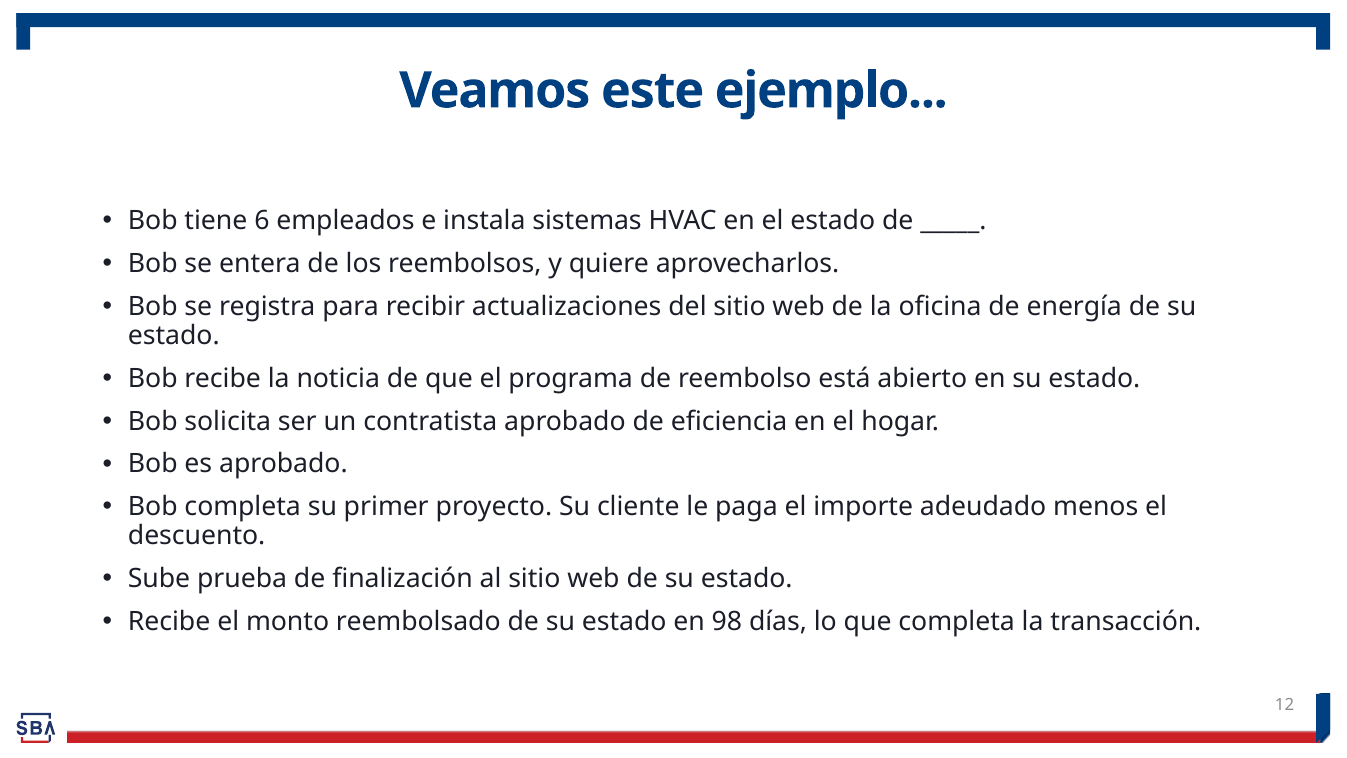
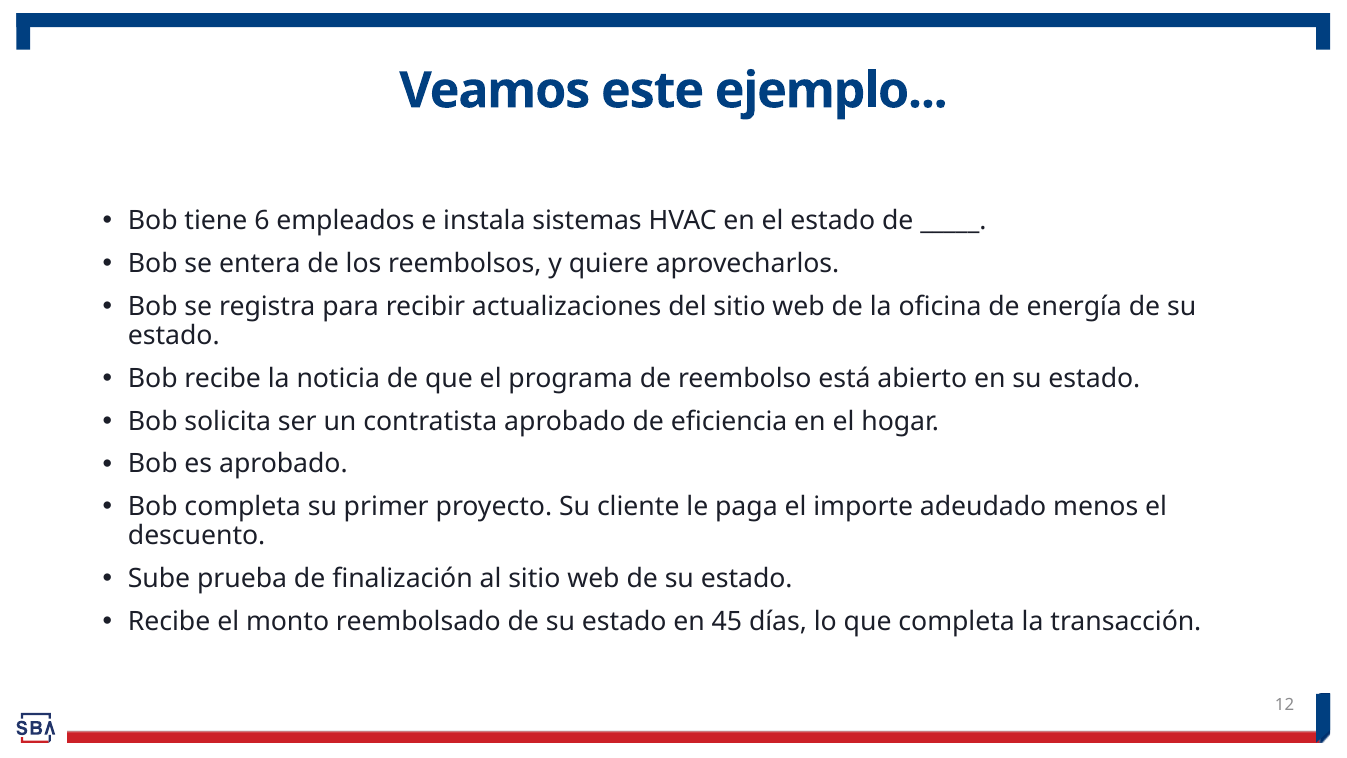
98: 98 -> 45
